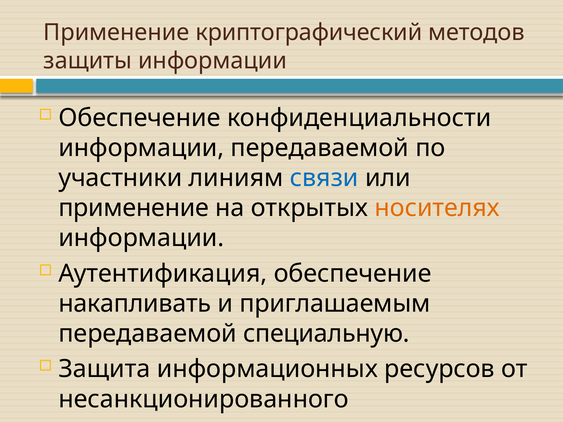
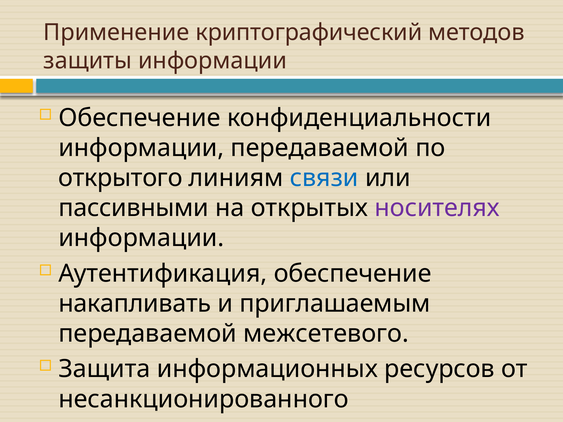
участники: участники -> открытого
применение at (134, 208): применение -> пассивными
носителях colour: orange -> purple
специальную: специальную -> межсетевого
